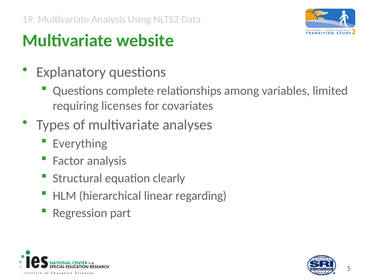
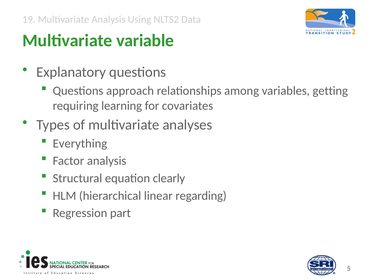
website: website -> variable
complete: complete -> approach
limited: limited -> getting
licenses: licenses -> learning
